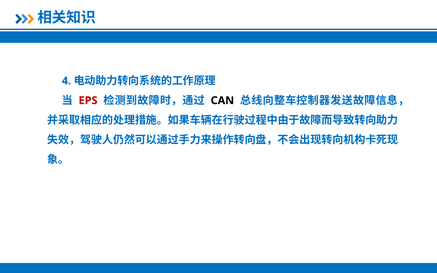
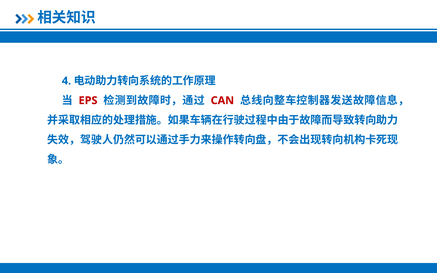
CAN colour: black -> red
